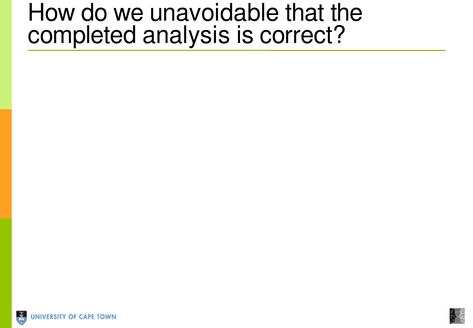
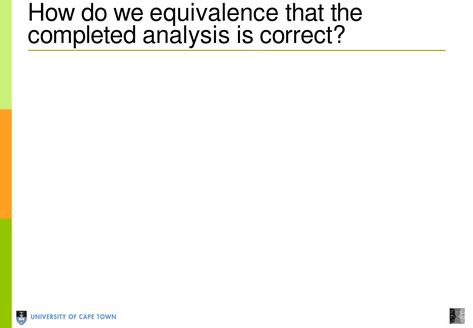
unavoidable: unavoidable -> equivalence
